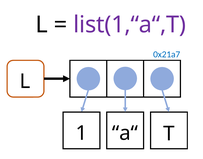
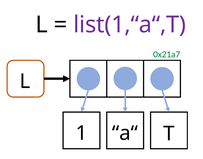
0x21a7 colour: blue -> green
